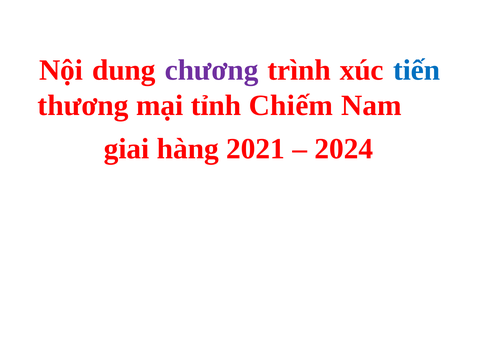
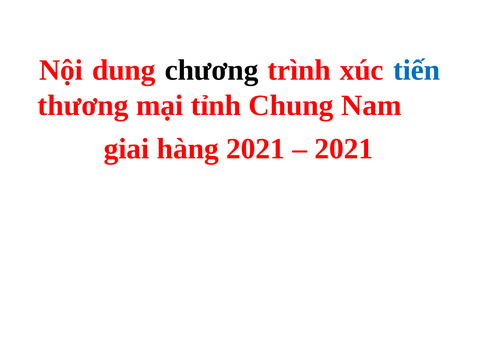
chương colour: purple -> black
Chiếm: Chiếm -> Chung
2024 at (344, 149): 2024 -> 2021
